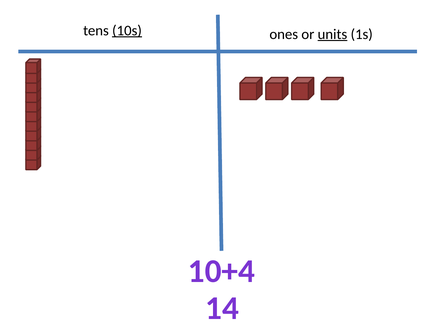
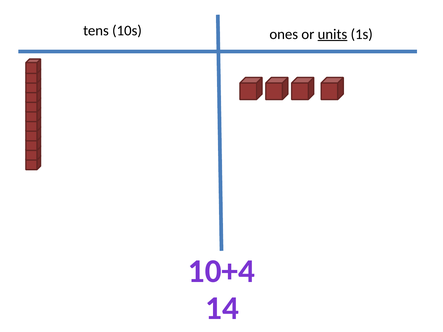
10s underline: present -> none
